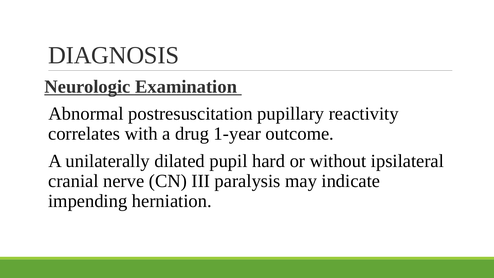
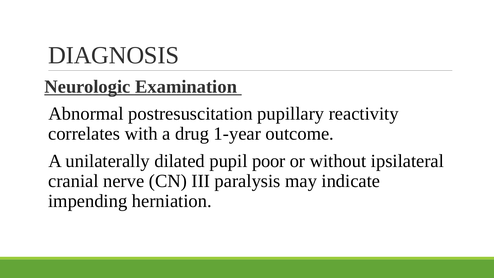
hard: hard -> poor
